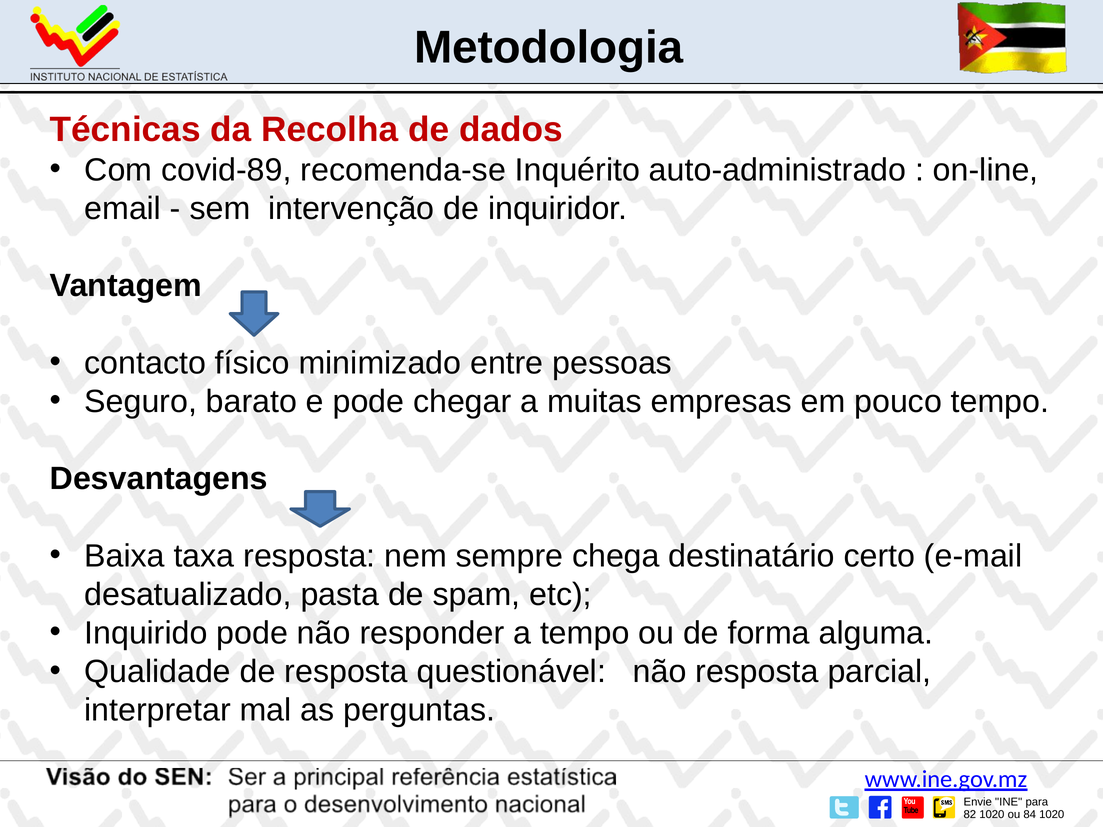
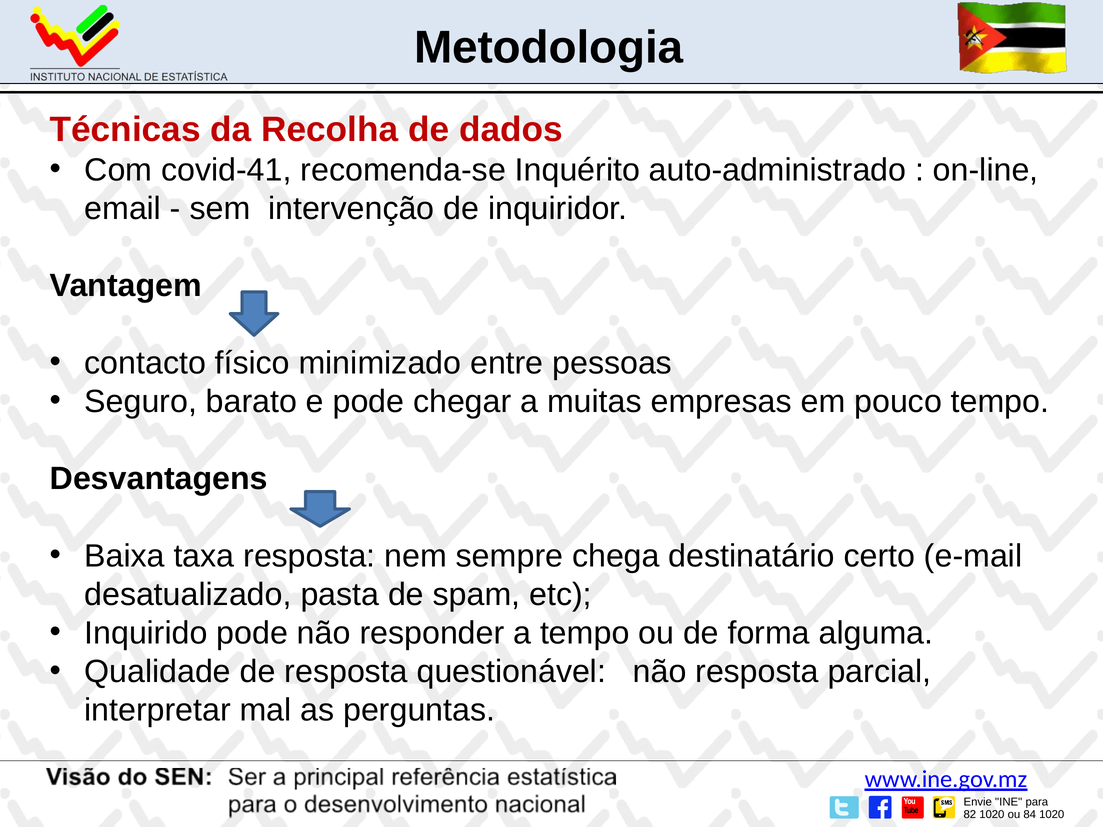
covid-89: covid-89 -> covid-41
